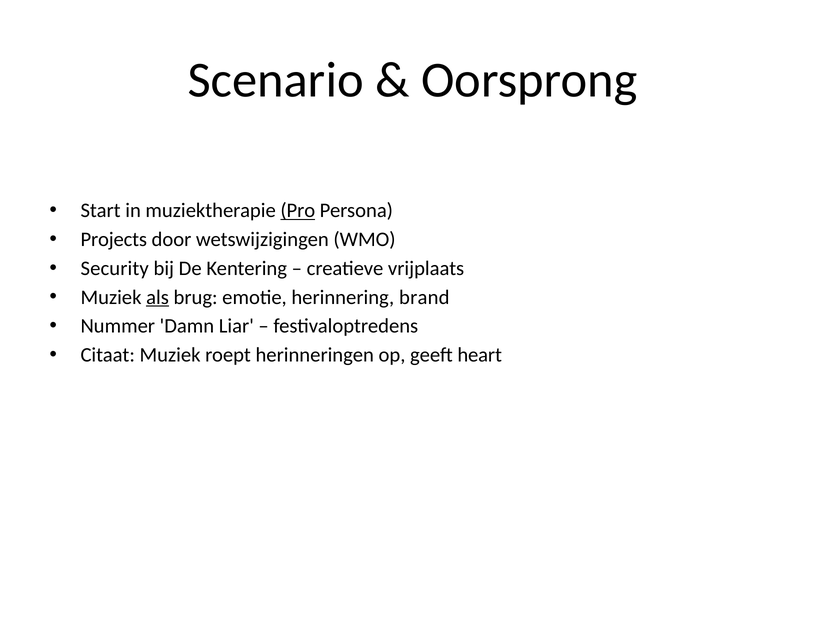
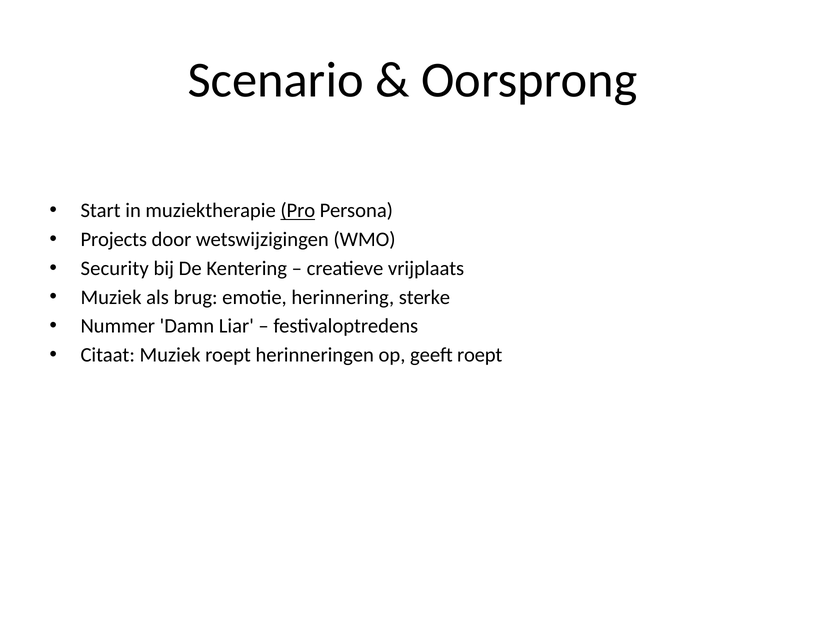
als underline: present -> none
brand: brand -> sterke
geeft heart: heart -> roept
